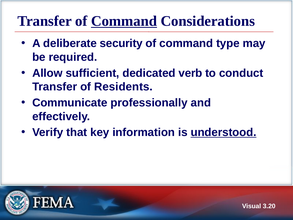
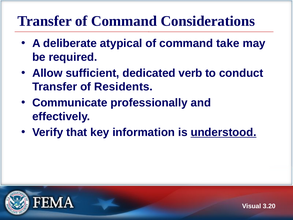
Command at (124, 21) underline: present -> none
security: security -> atypical
type: type -> take
